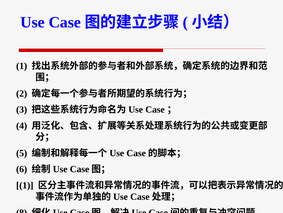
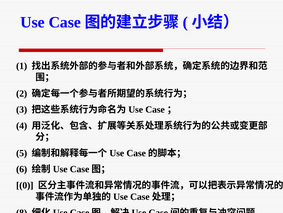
1 at (25, 185): 1 -> 0
